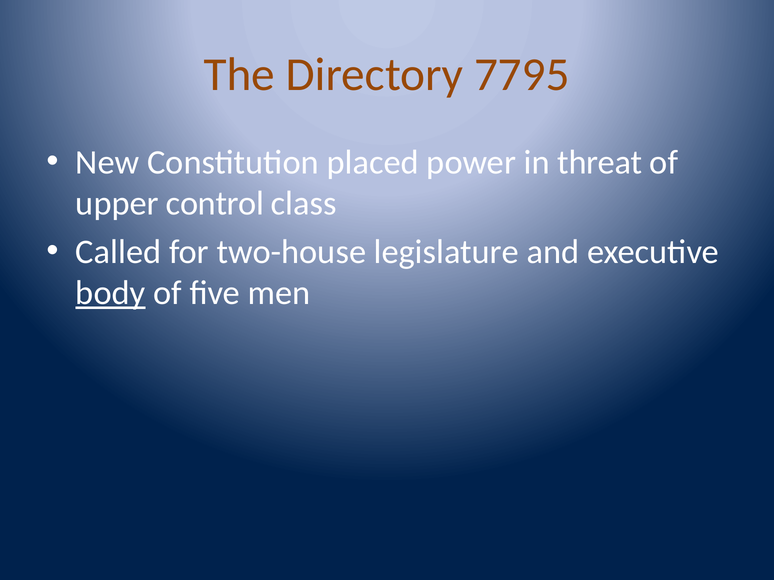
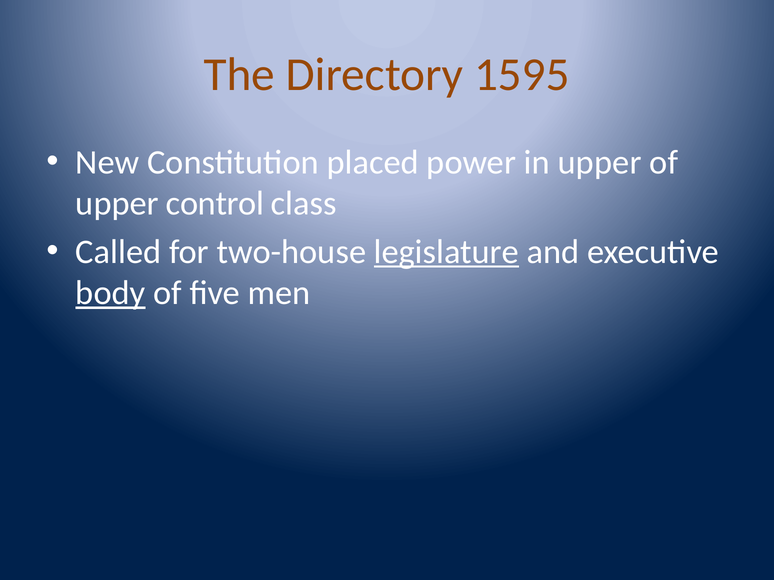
7795: 7795 -> 1595
in threat: threat -> upper
legislature underline: none -> present
